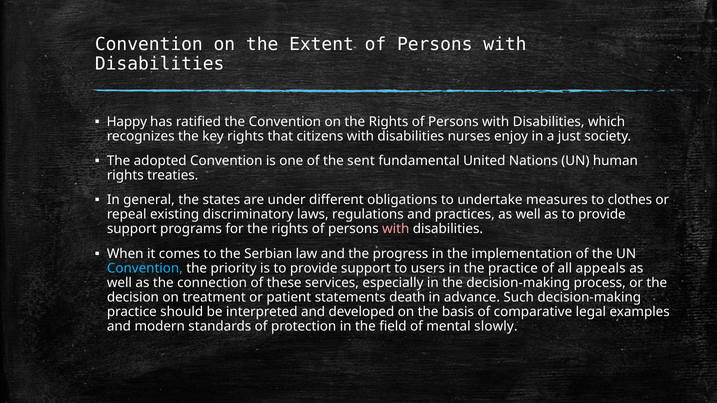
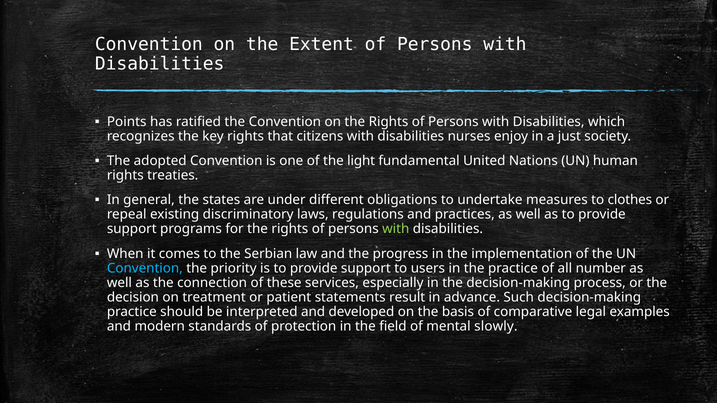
Happy: Happy -> Points
sent: sent -> light
with at (396, 229) colour: pink -> light green
appeals: appeals -> number
death: death -> result
